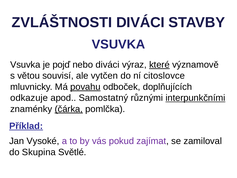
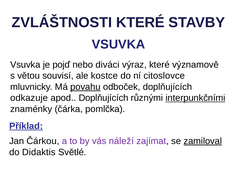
ZVLÁŠTNOSTI DIVÁCI: DIVÁCI -> KTERÉ
které at (159, 65) underline: present -> none
vytčen: vytčen -> kostce
apod Samostatný: Samostatný -> Doplňujících
čárka underline: present -> none
Vysoké: Vysoké -> Čárkou
pokud: pokud -> náleží
zamiloval underline: none -> present
Skupina: Skupina -> Didaktis
